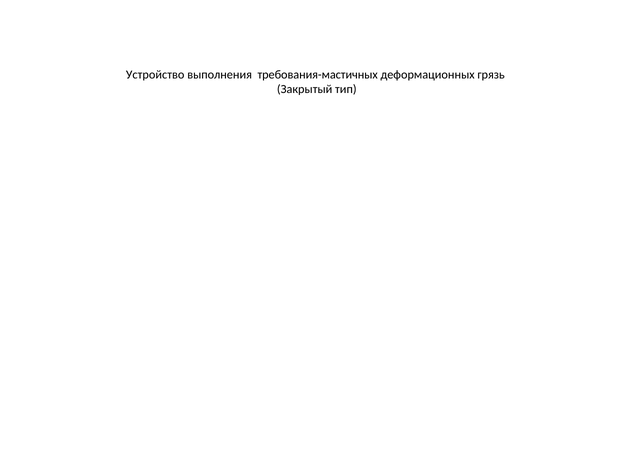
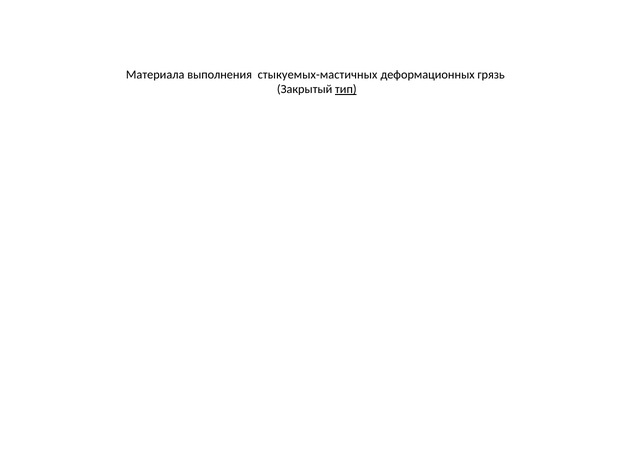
Устройство: Устройство -> Материала
требования-мастичных: требования-мастичных -> стыкуемых-мастичных
тип underline: none -> present
